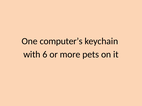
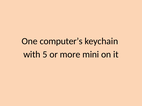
6: 6 -> 5
pets: pets -> mini
